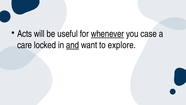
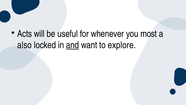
whenever underline: present -> none
case: case -> most
care: care -> also
